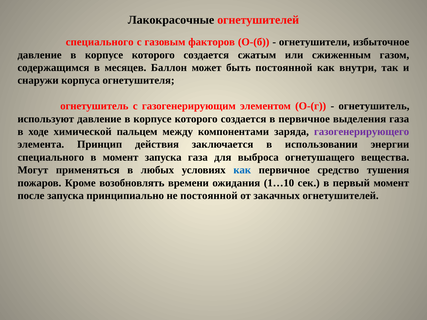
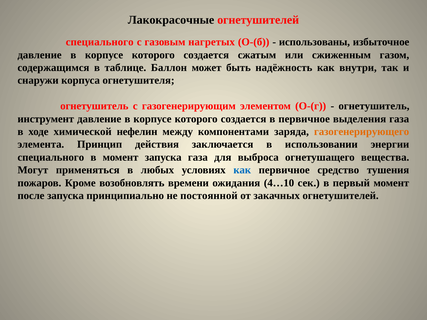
факторов: факторов -> нагретых
огнетушители: огнетушители -> использованы
месяцев: месяцев -> таблице
быть постоянной: постоянной -> надёжность
используют: используют -> инструмент
пальцем: пальцем -> нефелин
газогенерирующего colour: purple -> orange
1…10: 1…10 -> 4…10
